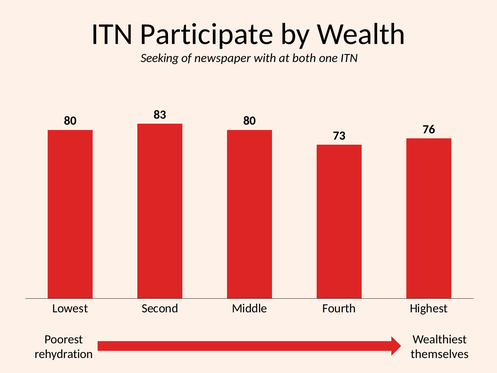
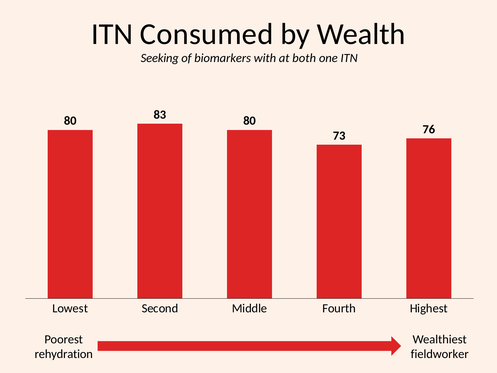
Participate: Participate -> Consumed
newspaper: newspaper -> biomarkers
themselves: themselves -> fieldworker
